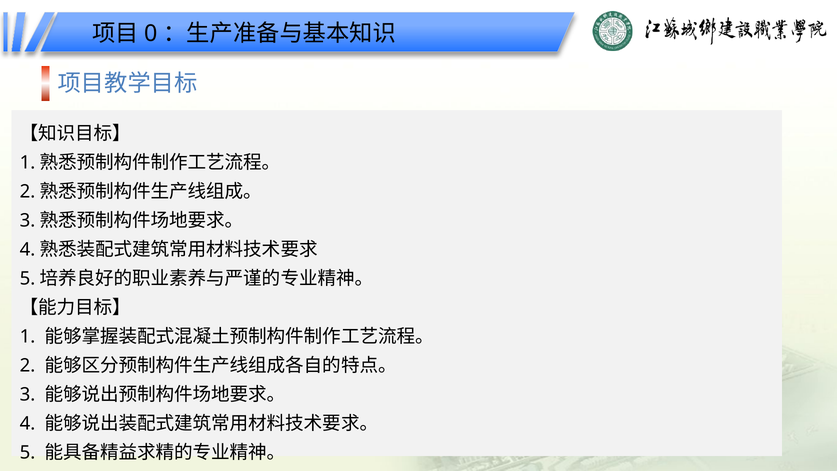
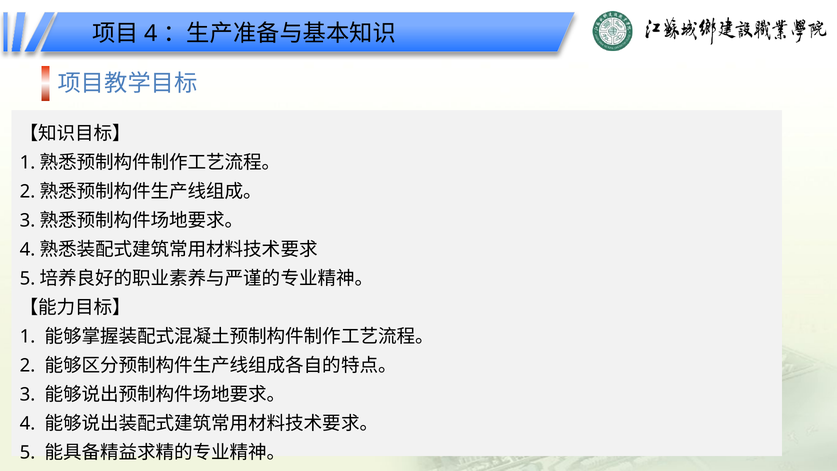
0 at (151, 34): 0 -> 4
